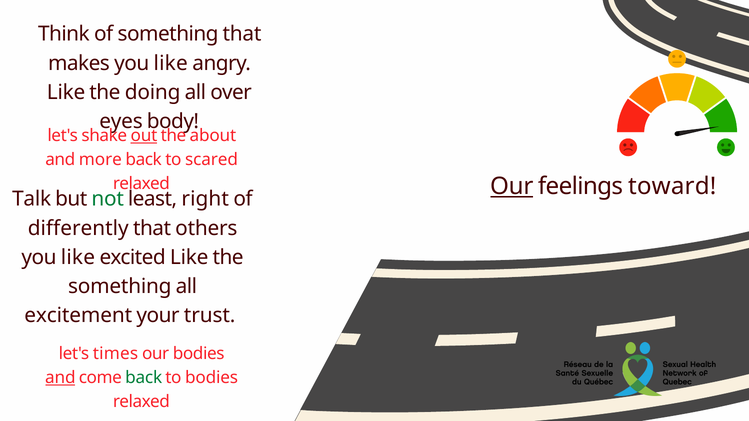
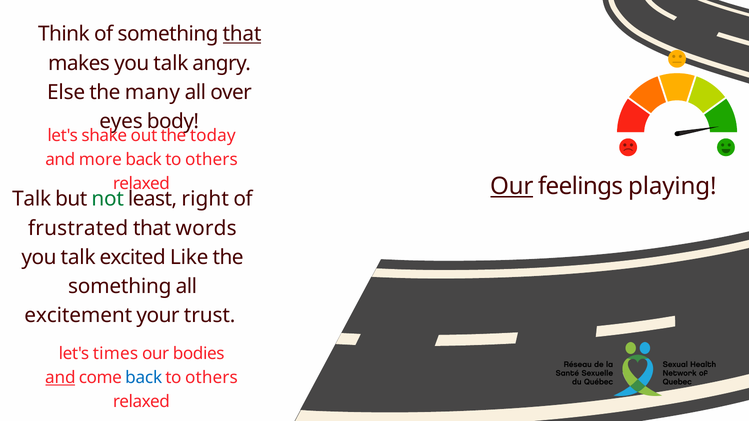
that at (242, 34) underline: none -> present
makes you like: like -> talk
Like at (66, 92): Like -> Else
doing: doing -> many
out underline: present -> none
about: about -> today
scared at (212, 160): scared -> others
toward: toward -> playing
differently: differently -> frustrated
others: others -> words
like at (78, 257): like -> talk
back at (144, 378) colour: green -> blue
bodies at (212, 378): bodies -> others
